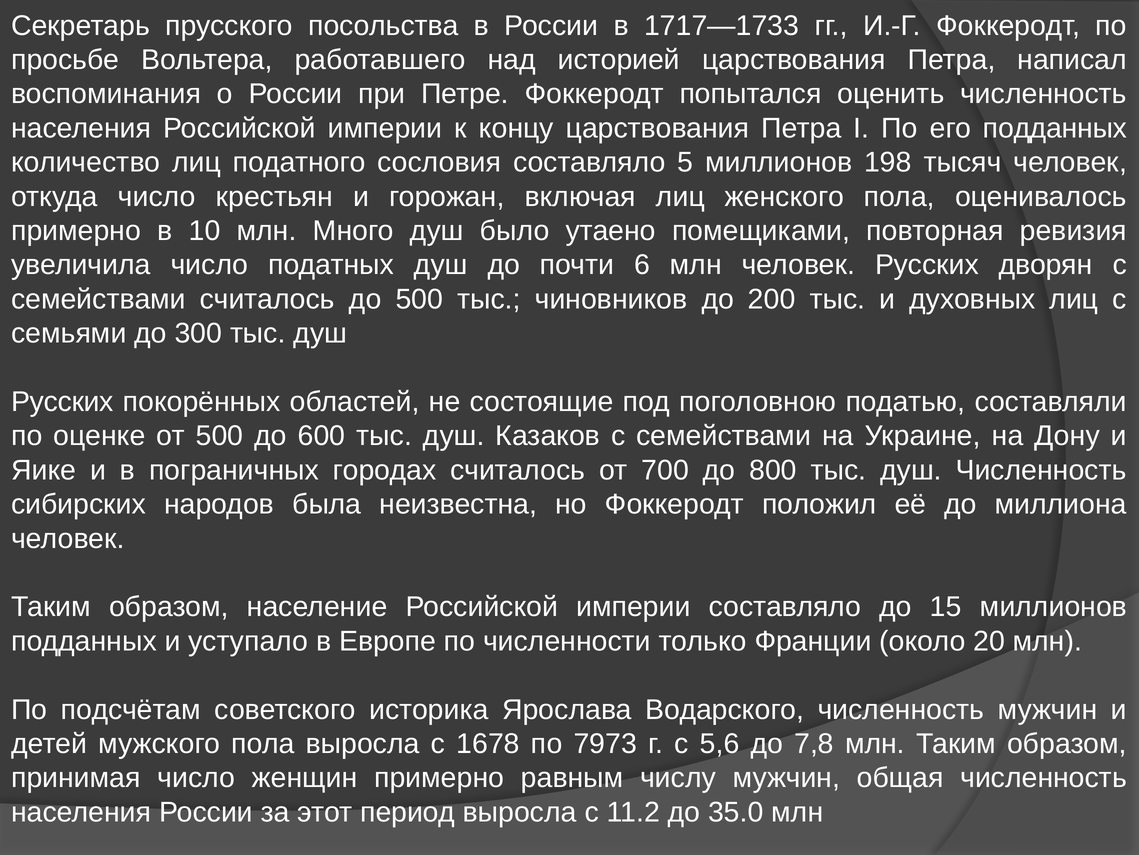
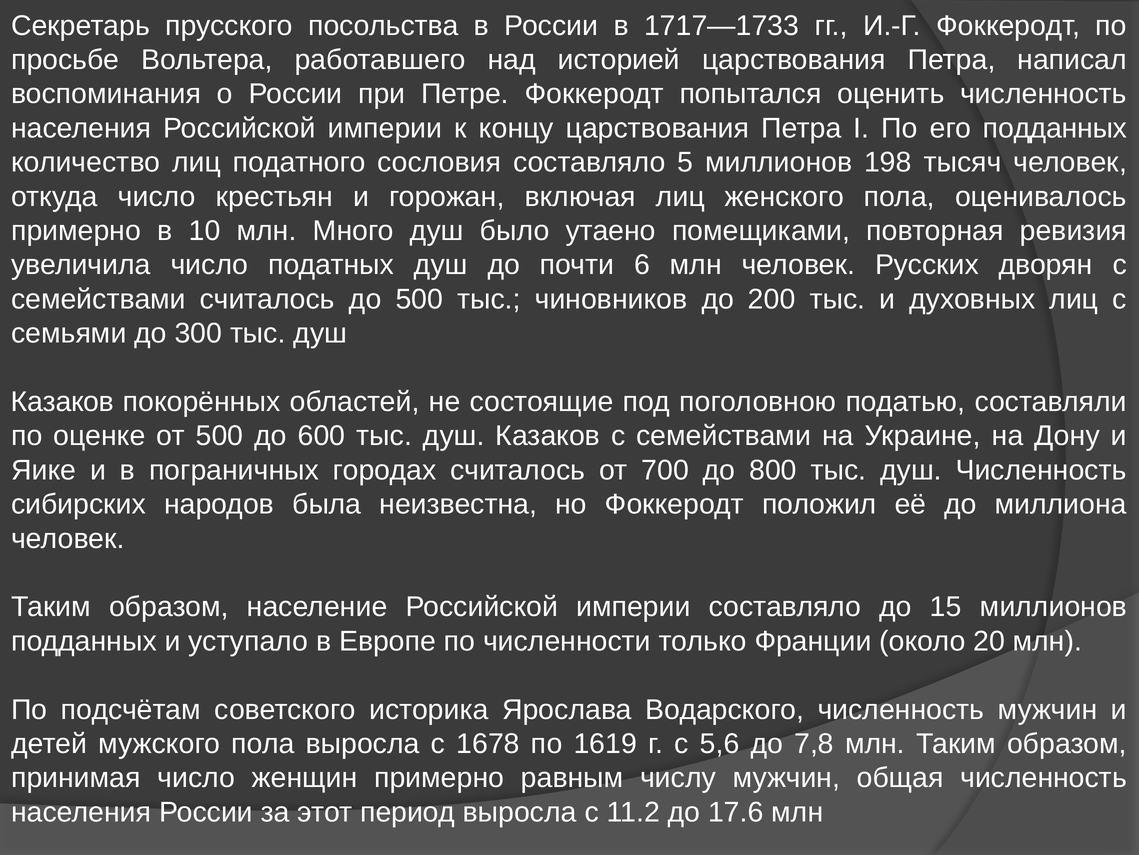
Русских at (62, 401): Русских -> Казаков
7973: 7973 -> 1619
35.0: 35.0 -> 17.6
